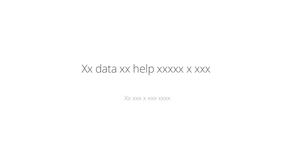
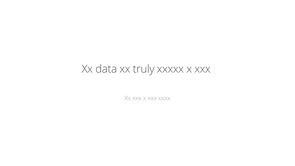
help: help -> truly
